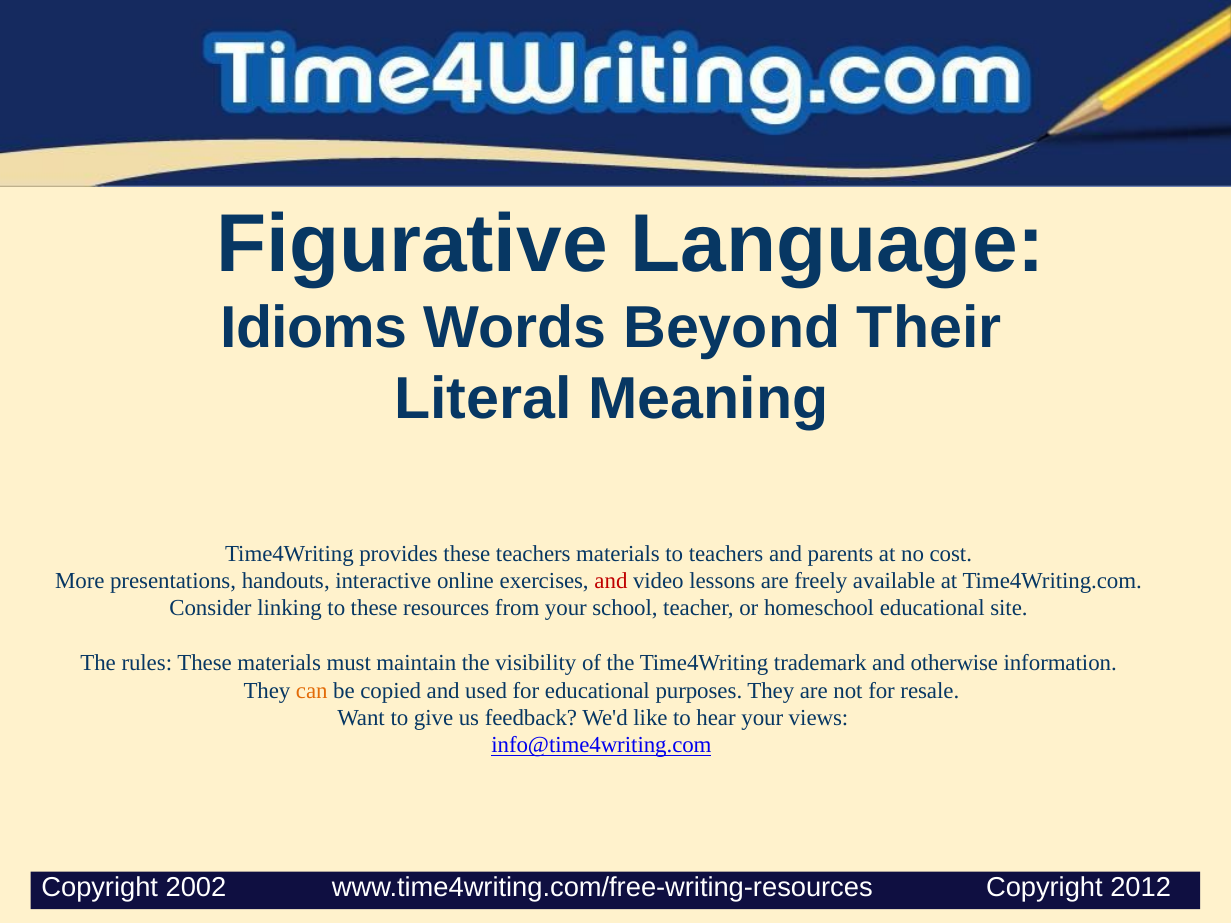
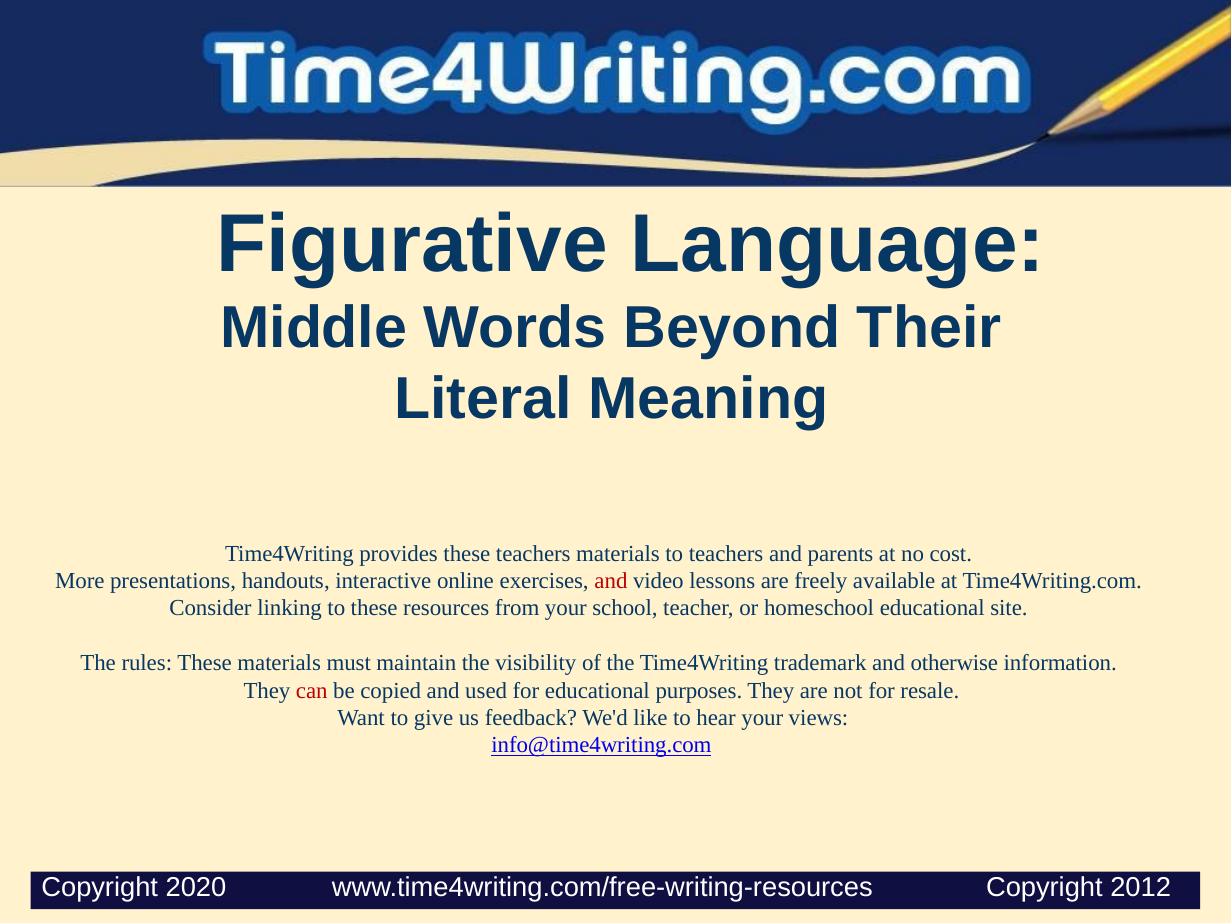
Idioms: Idioms -> Middle
can colour: orange -> red
2002: 2002 -> 2020
